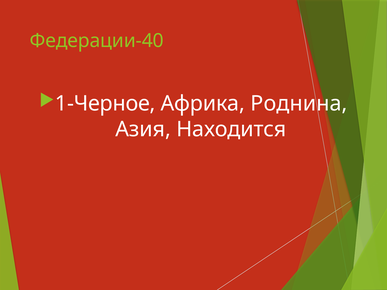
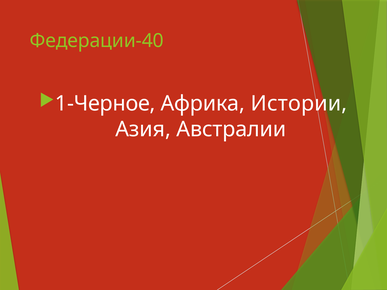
Роднина: Роднина -> Истории
Находится: Находится -> Австралии
